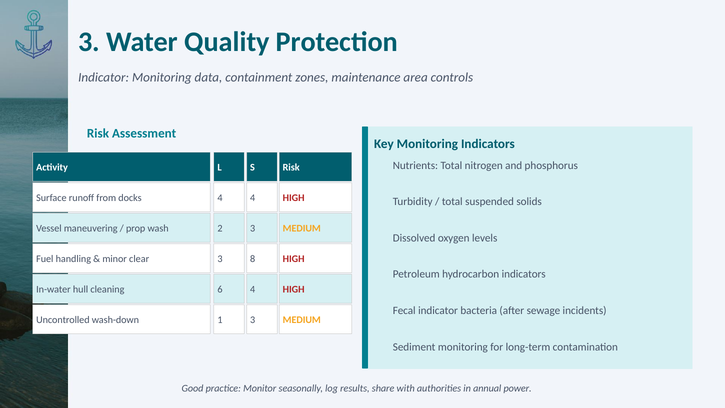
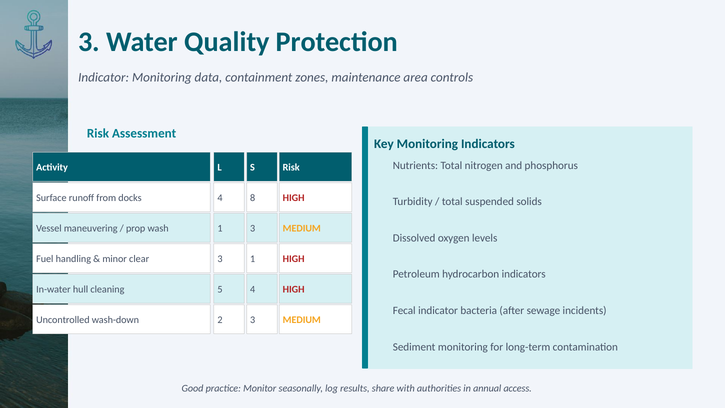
4 4: 4 -> 8
wash 2: 2 -> 1
3 8: 8 -> 1
6: 6 -> 5
1: 1 -> 2
power: power -> access
